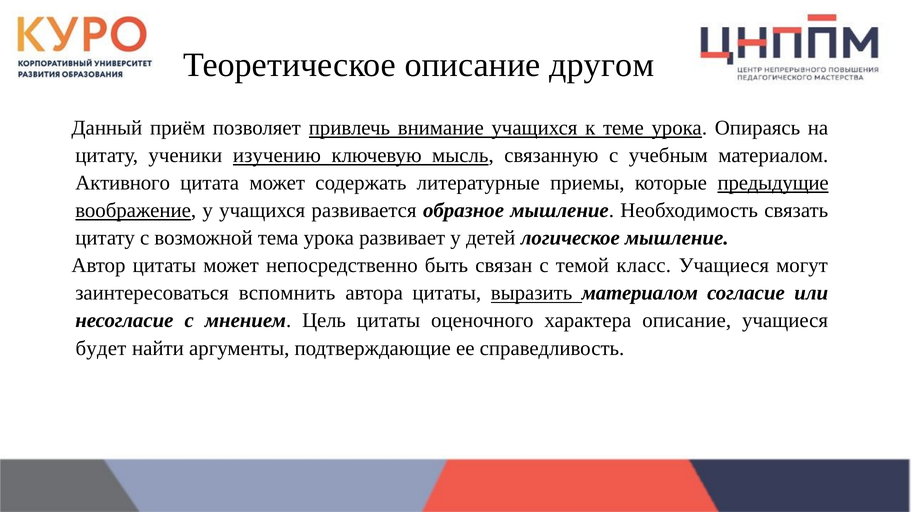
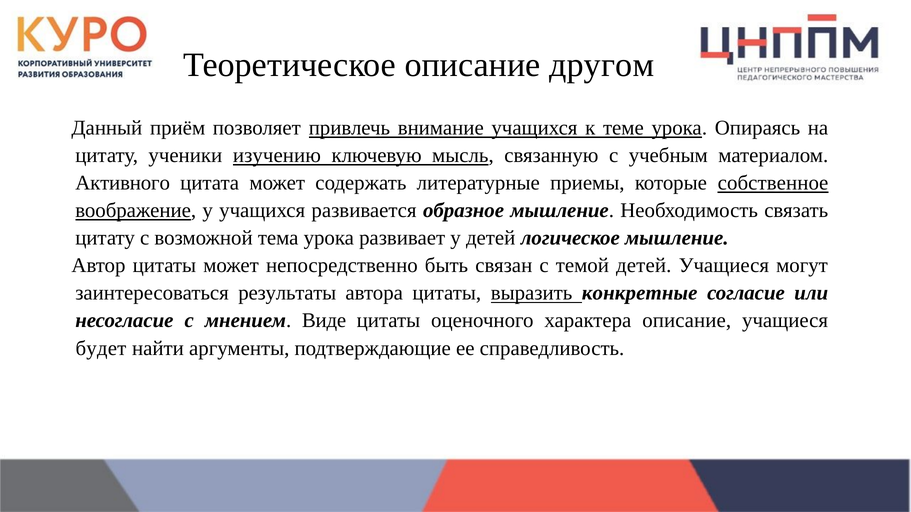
предыдущие: предыдущие -> собственное
темой класс: класс -> детей
вспомнить: вспомнить -> результаты
выразить материалом: материалом -> конкретные
Цель: Цель -> Виде
